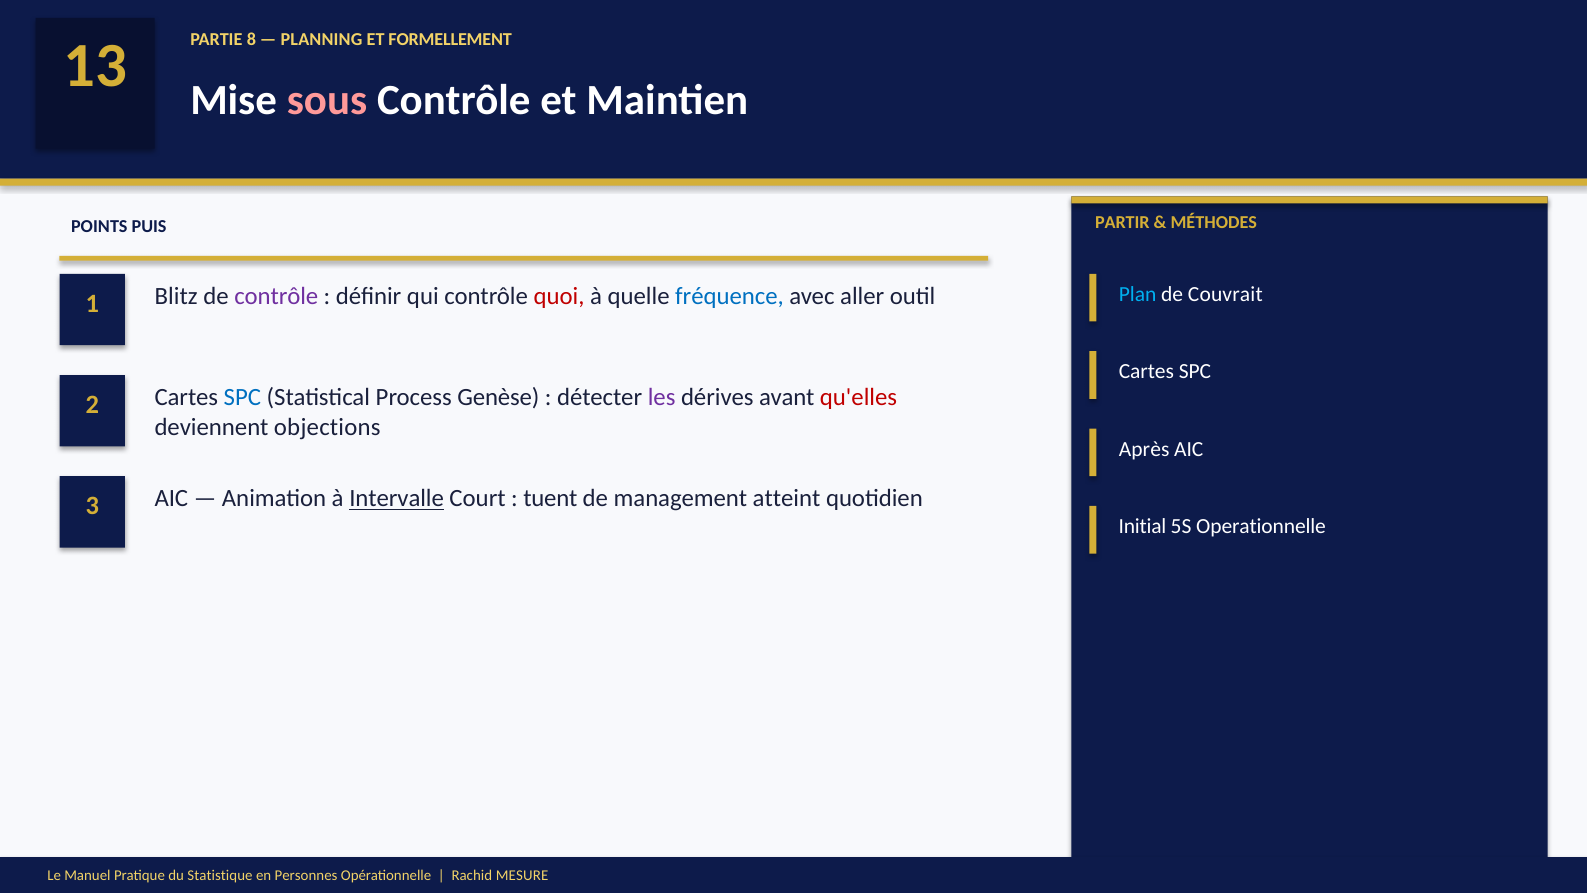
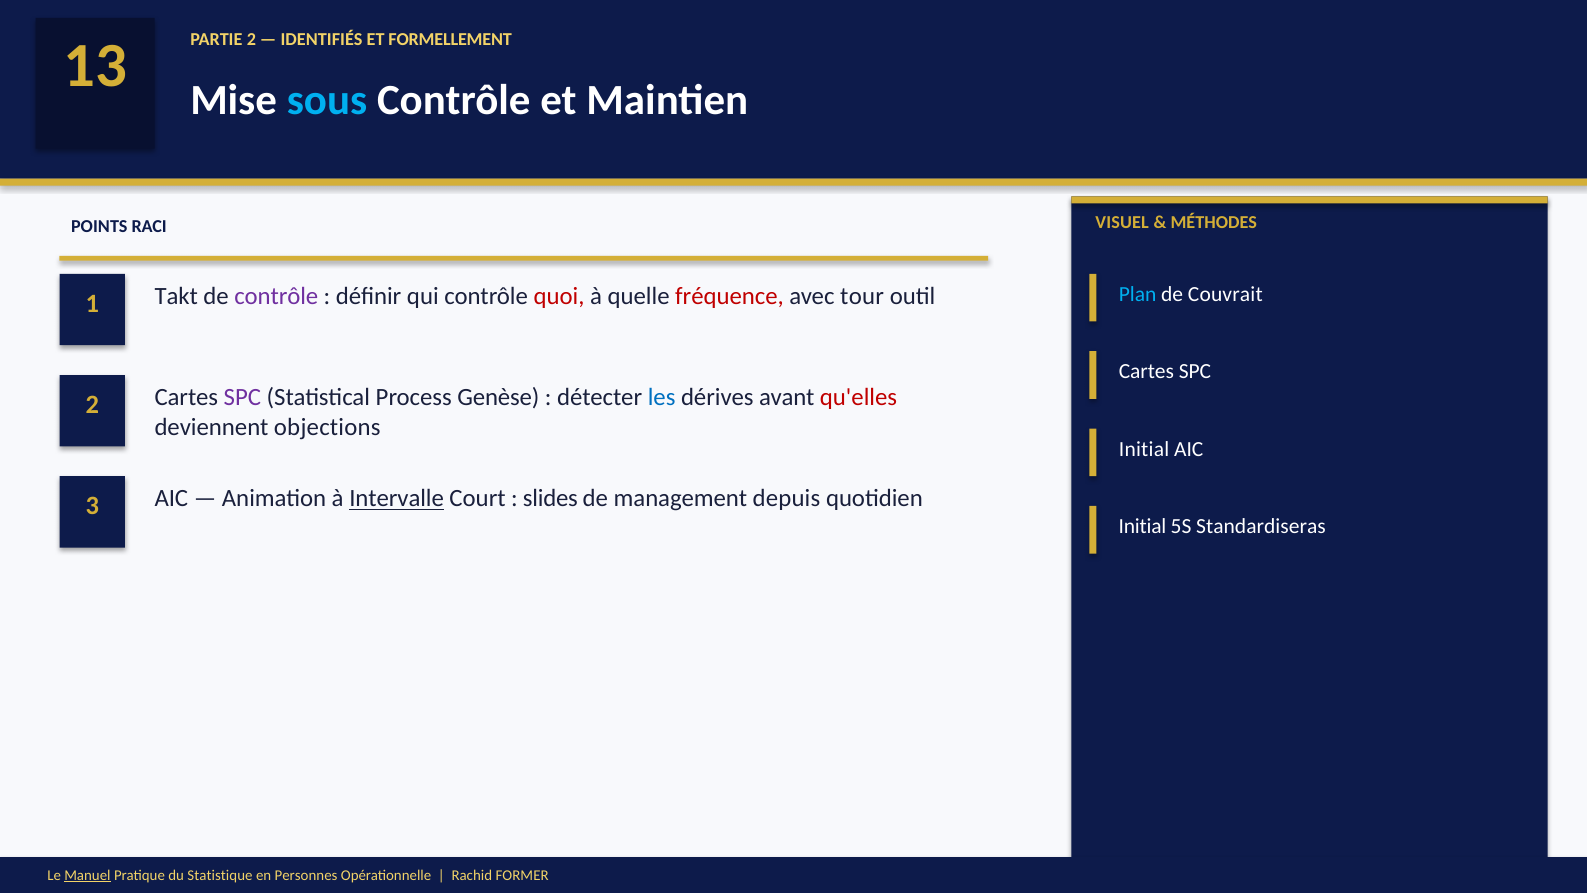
PARTIE 8: 8 -> 2
PLANNING: PLANNING -> IDENTIFIÉS
sous colour: pink -> light blue
PARTIR: PARTIR -> VISUEL
PUIS: PUIS -> RACI
Blitz: Blitz -> Takt
fréquence colour: blue -> red
aller: aller -> tour
SPC at (242, 397) colour: blue -> purple
les colour: purple -> blue
Après at (1144, 449): Après -> Initial
tuent: tuent -> slides
atteint: atteint -> depuis
Operationnelle: Operationnelle -> Standardiseras
Manuel underline: none -> present
MESURE: MESURE -> FORMER
